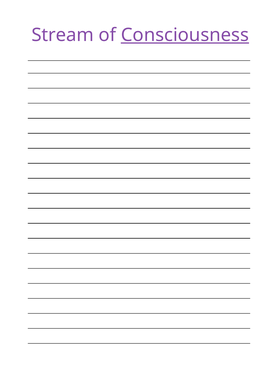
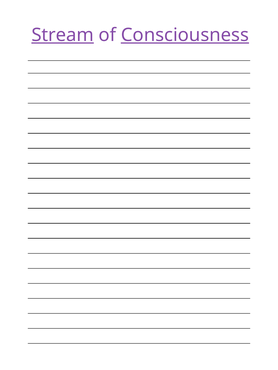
Stream underline: none -> present
